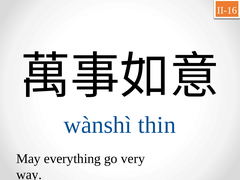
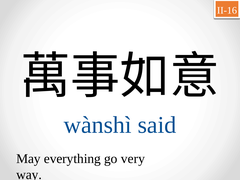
thin: thin -> said
